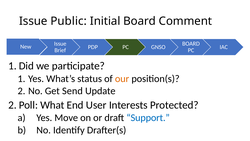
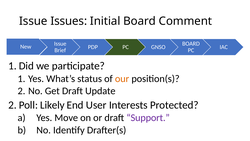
Public: Public -> Issues
Get Send: Send -> Draft
What: What -> Likely
Support colour: blue -> purple
